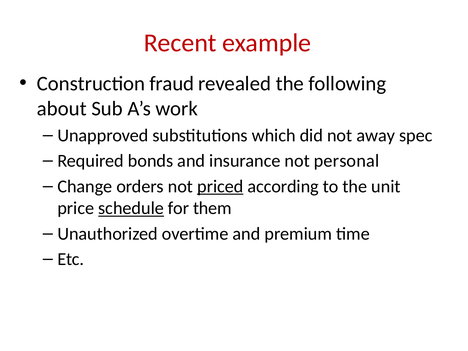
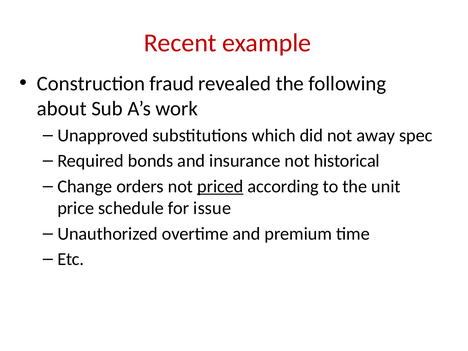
personal: personal -> historical
schedule underline: present -> none
them: them -> issue
